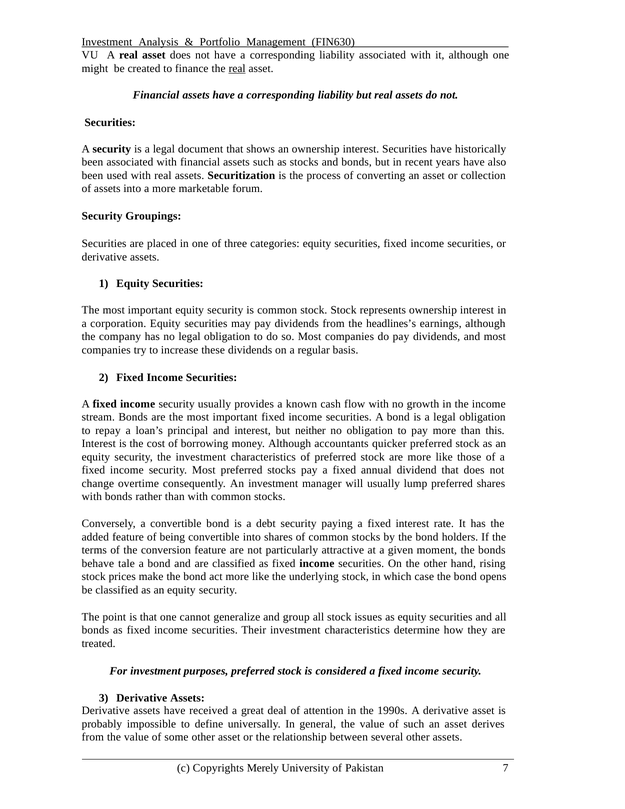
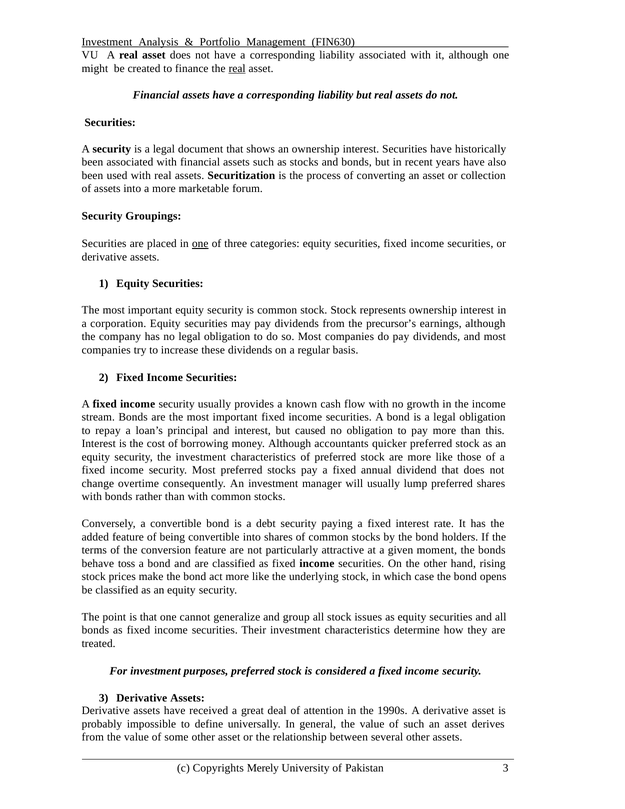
one at (200, 244) underline: none -> present
headlines’s: headlines’s -> precursor’s
neither: neither -> caused
tale: tale -> toss
Pakistan 7: 7 -> 3
